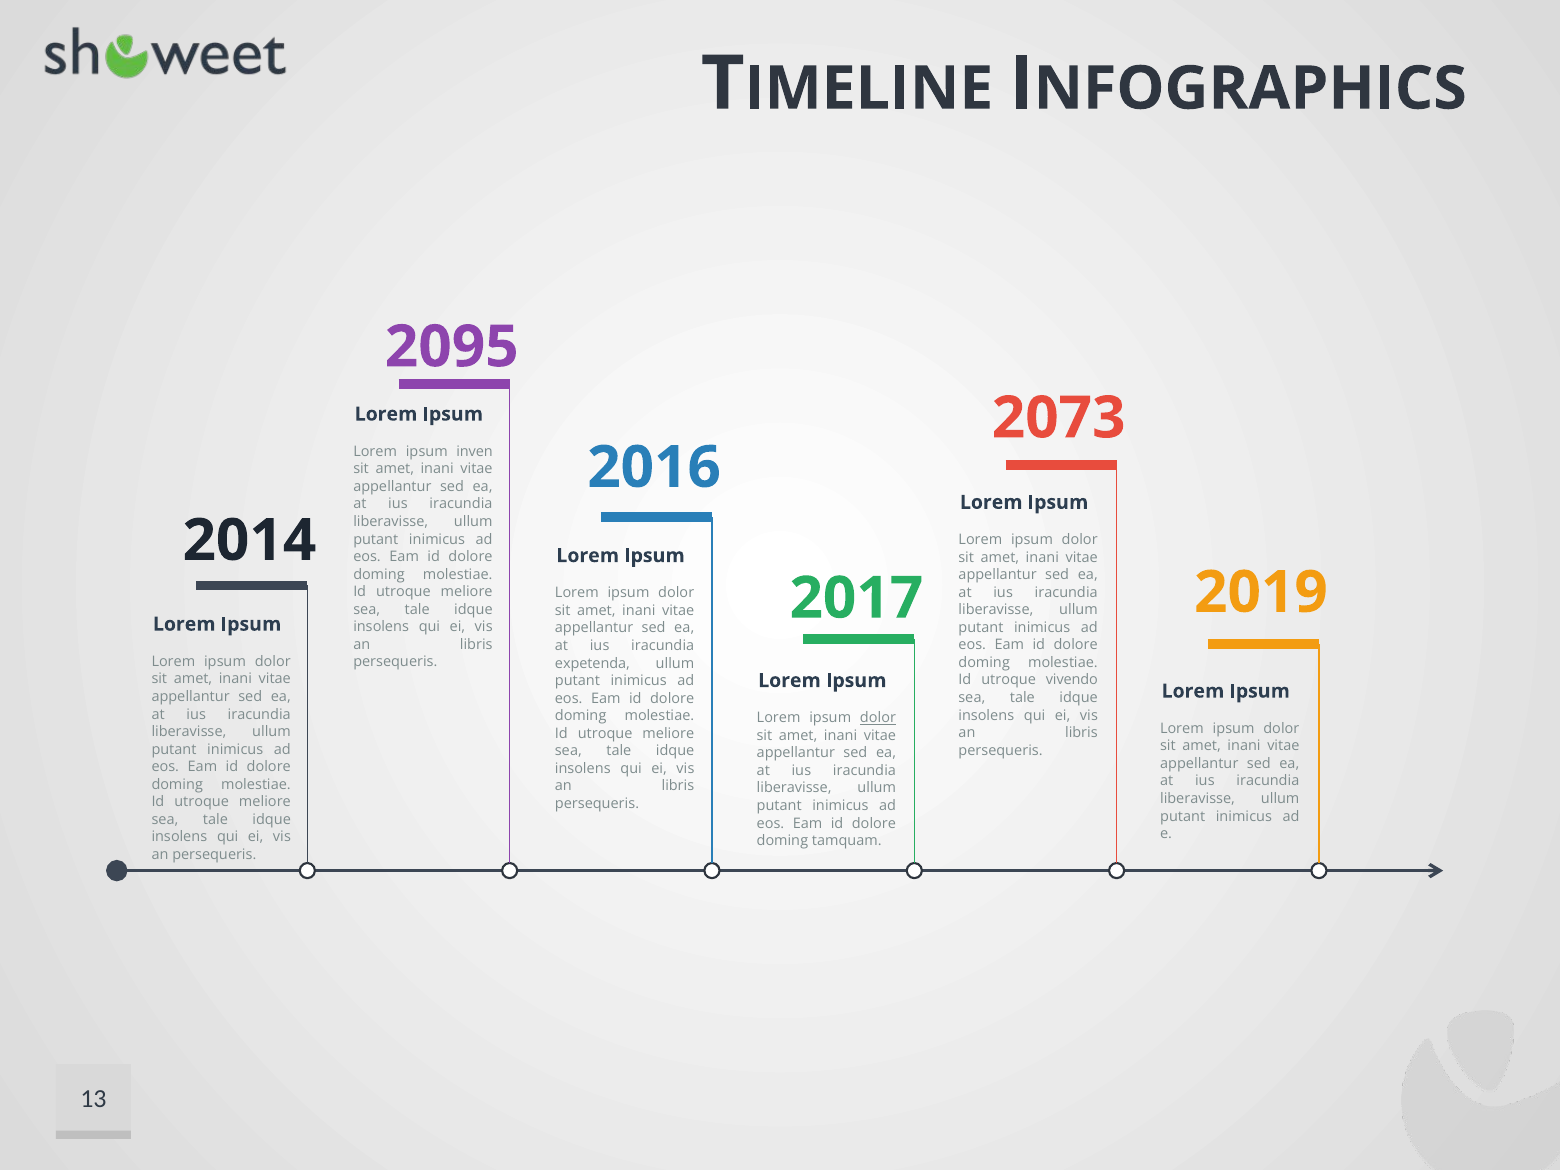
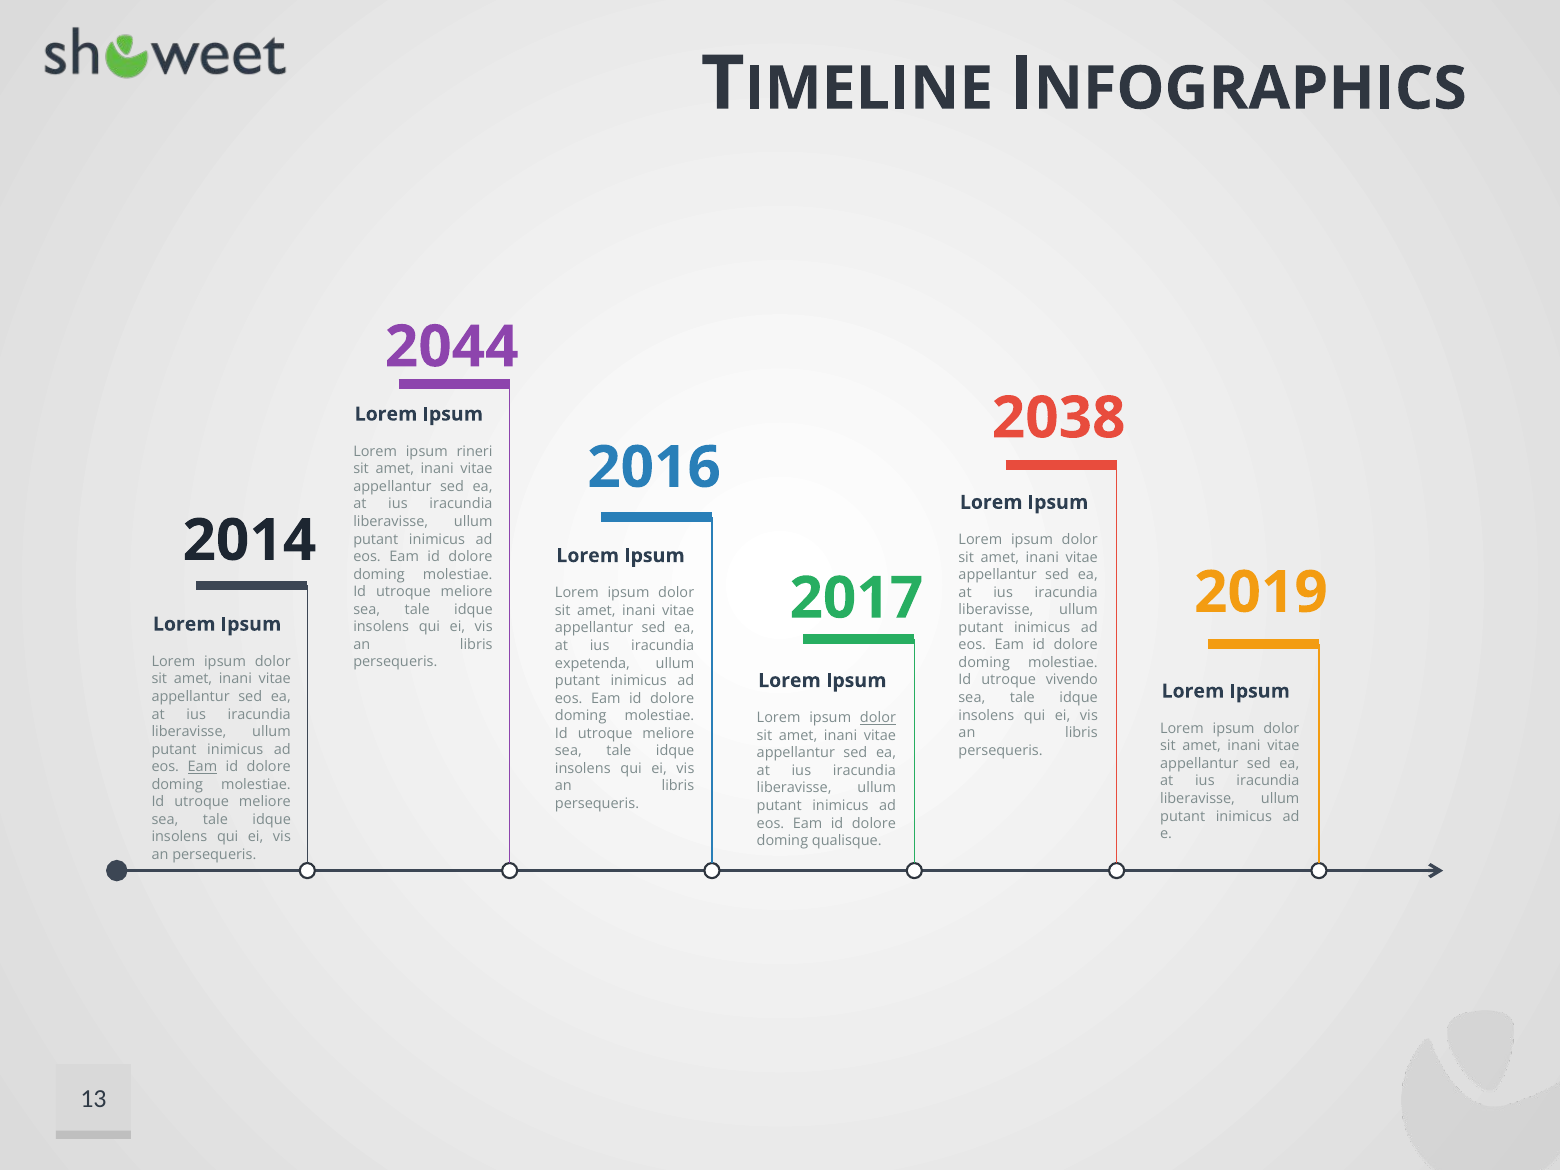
2095: 2095 -> 2044
2073: 2073 -> 2038
inven: inven -> rineri
Eam at (202, 767) underline: none -> present
tamquam: tamquam -> qualisque
